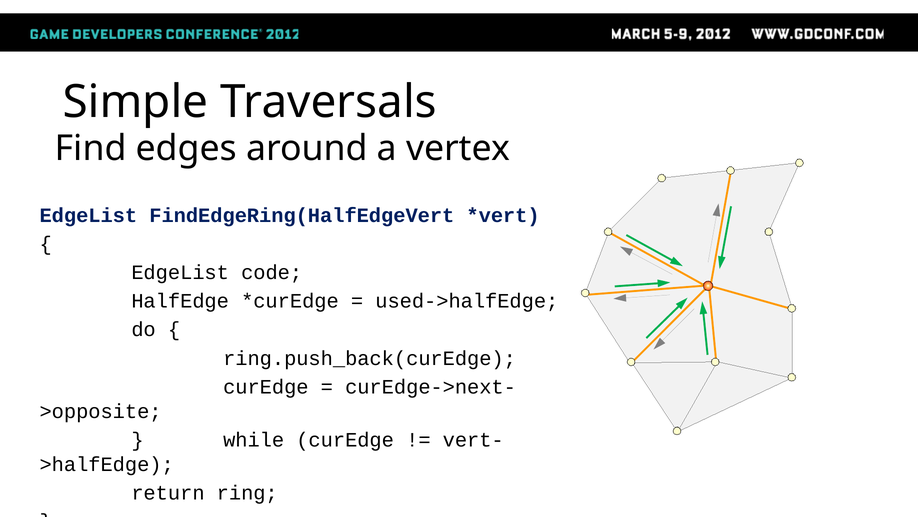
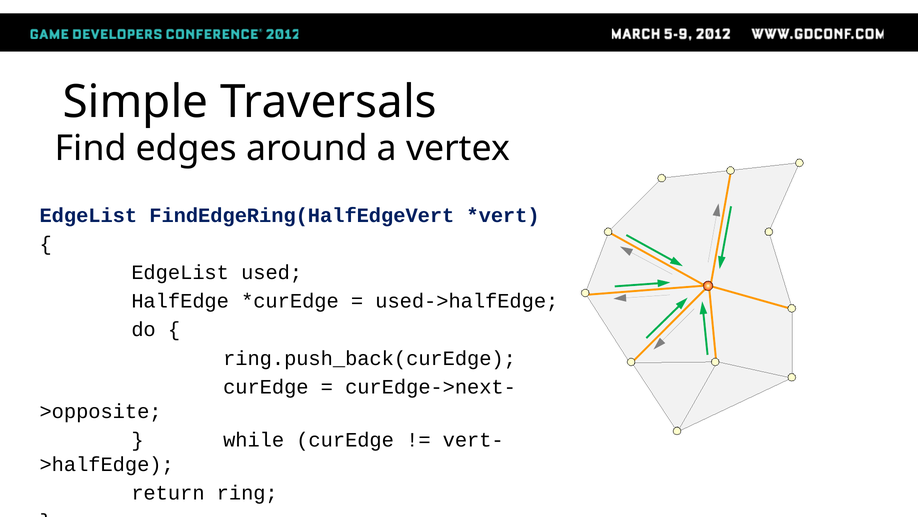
code: code -> used
